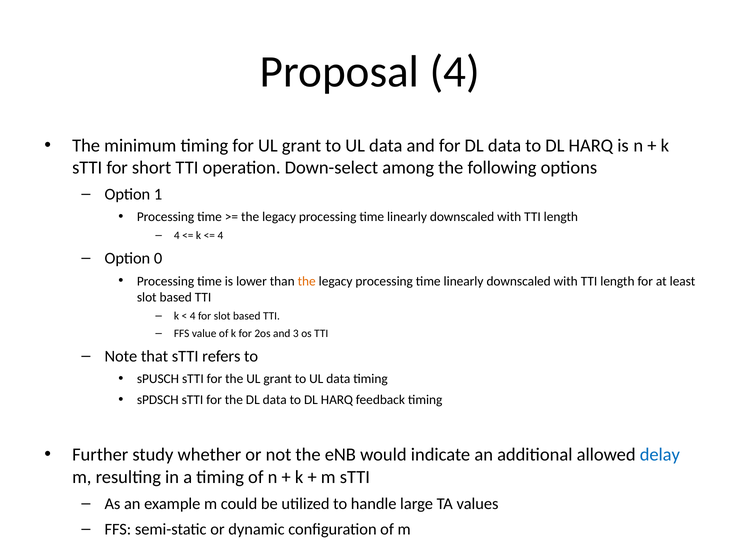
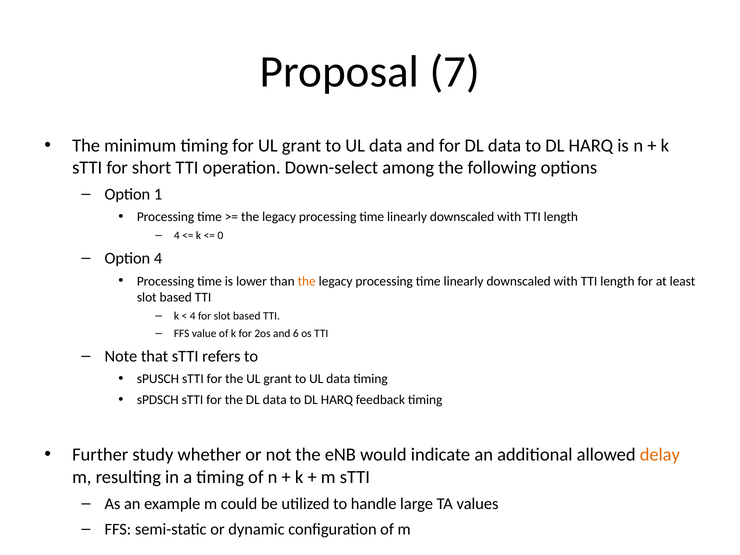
Proposal 4: 4 -> 7
4 at (220, 236): 4 -> 0
Option 0: 0 -> 4
3: 3 -> 6
delay colour: blue -> orange
